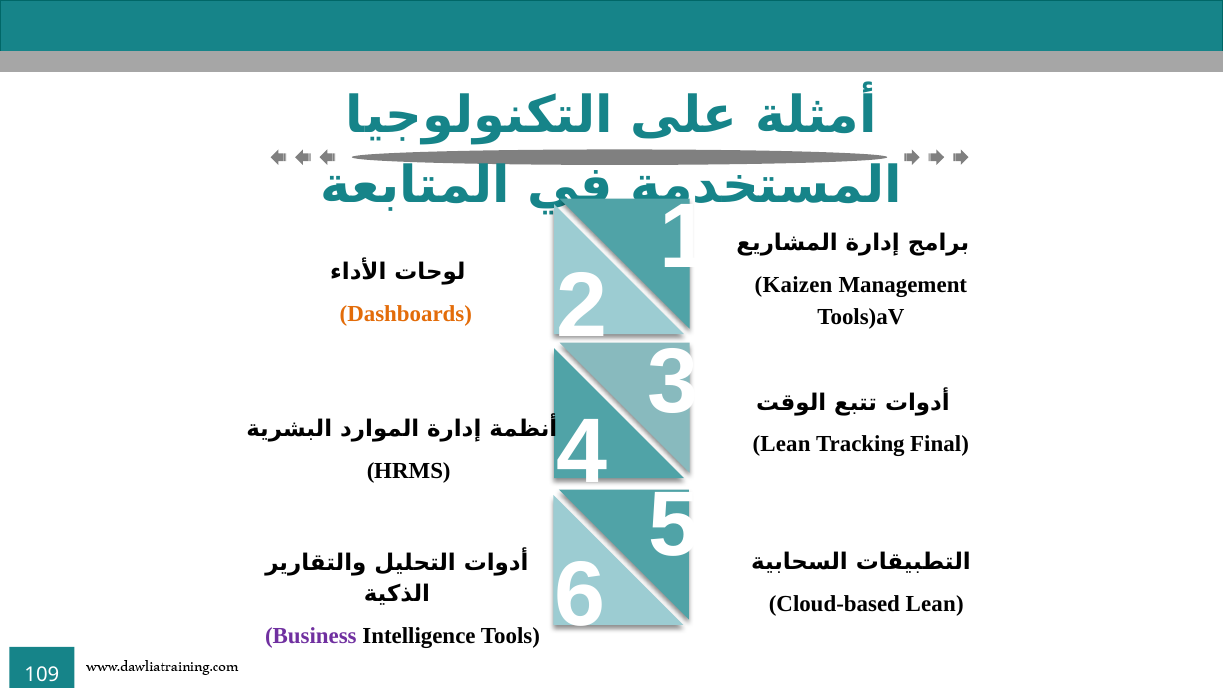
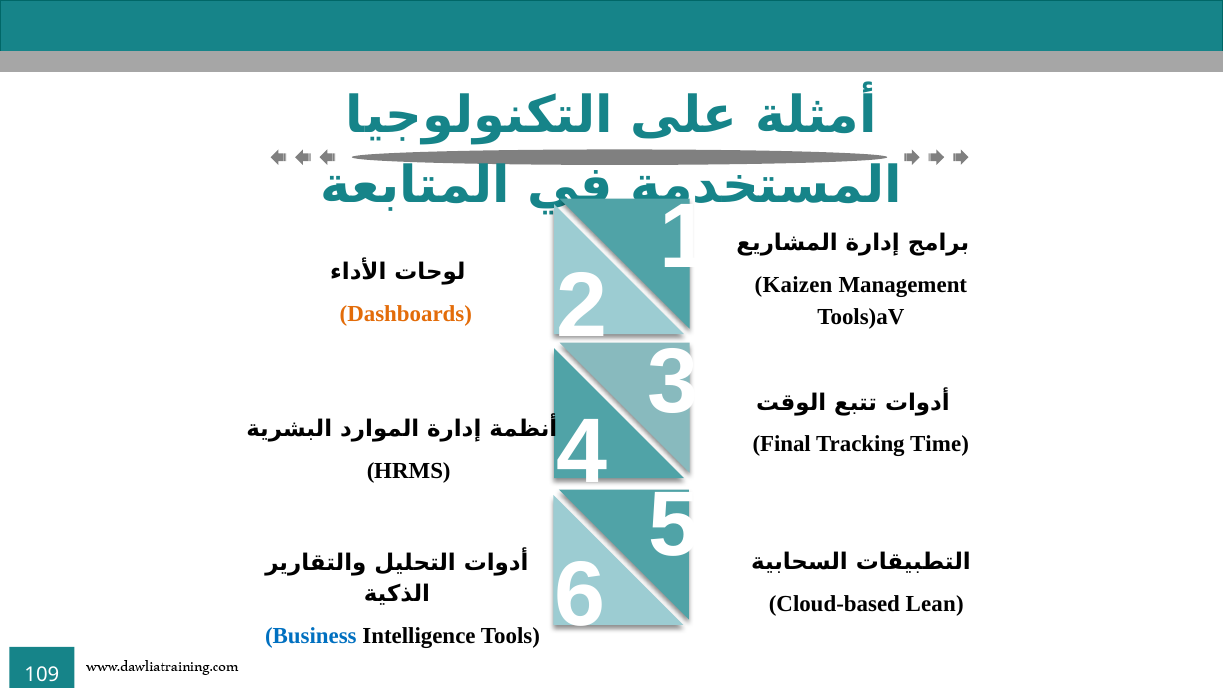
Lean at (782, 444): Lean -> Final
Final: Final -> Time
Business colour: purple -> blue
